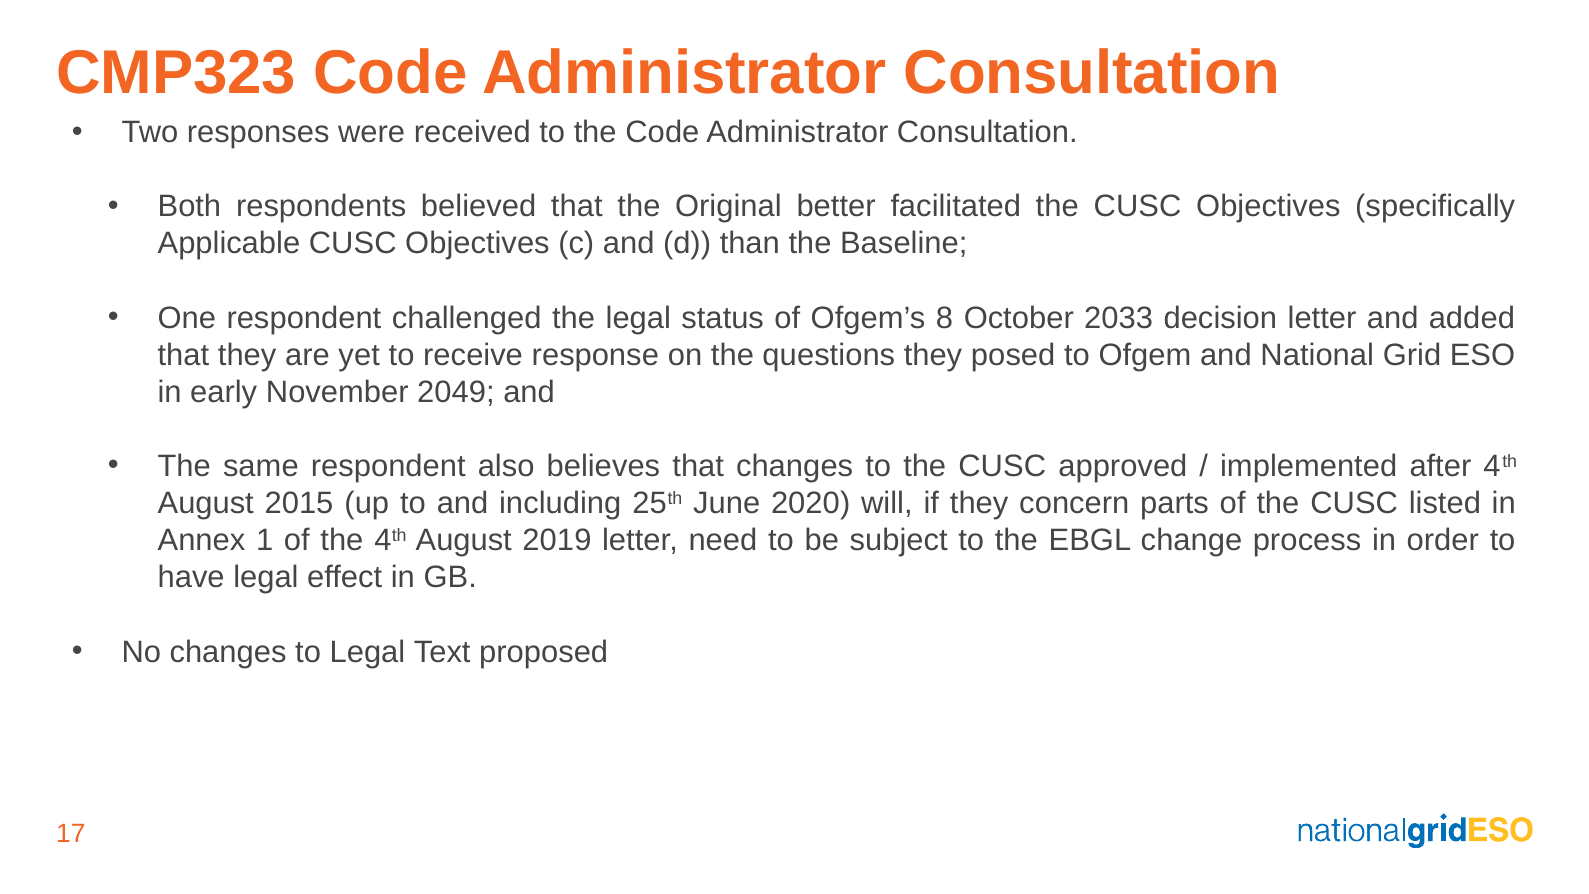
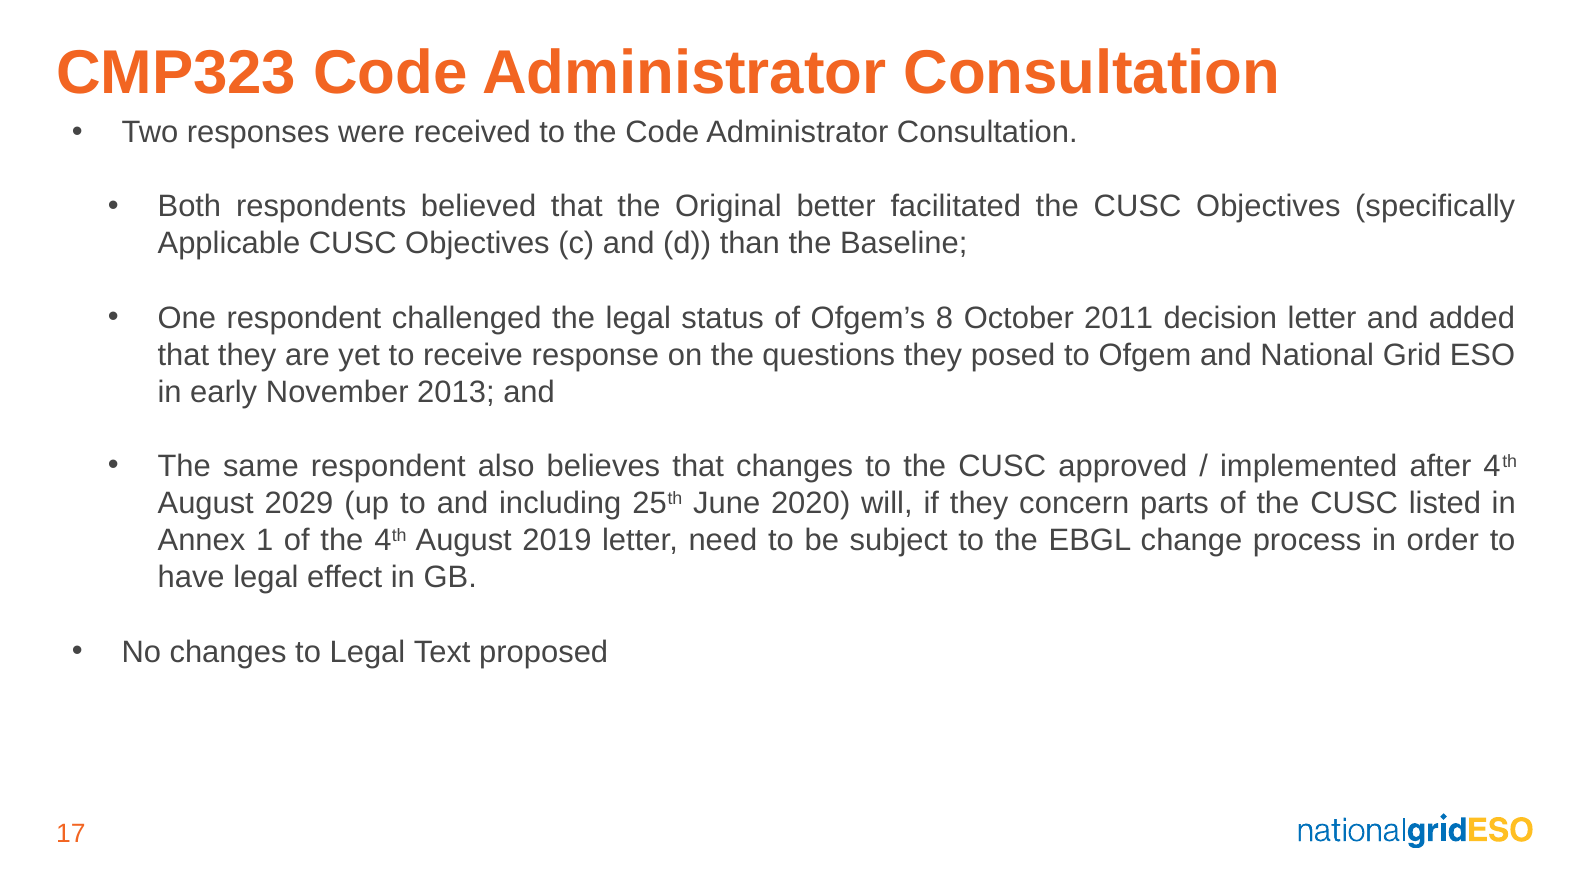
2033: 2033 -> 2011
2049: 2049 -> 2013
2015: 2015 -> 2029
